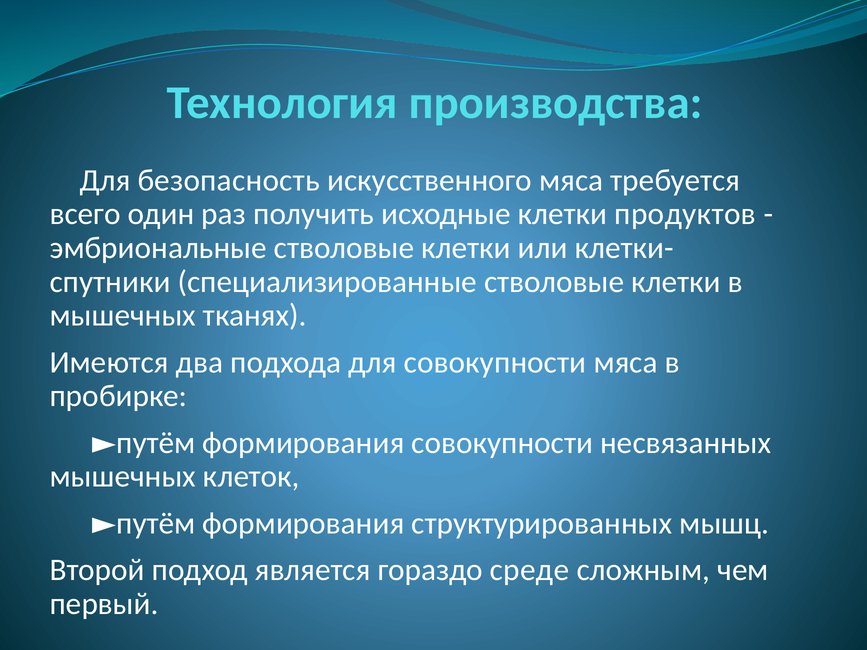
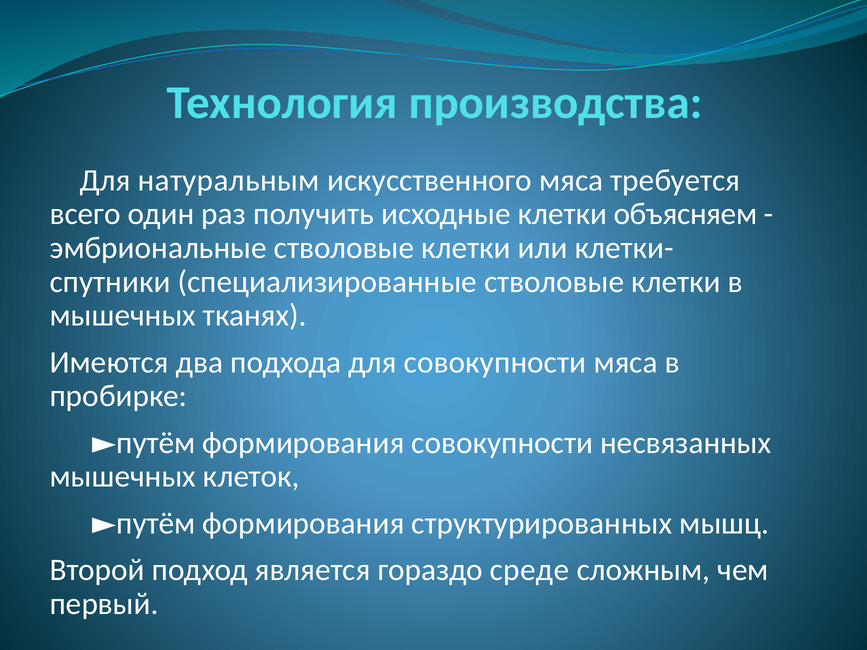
безопасность: безопасность -> натуральным
продуктов: продуктов -> объясняем
